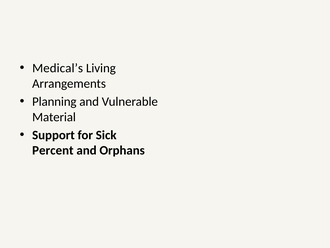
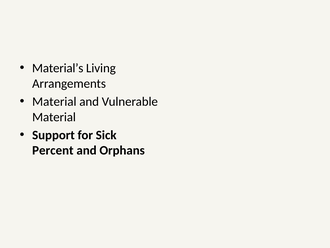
Medical’s: Medical’s -> Material’s
Planning at (54, 101): Planning -> Material
